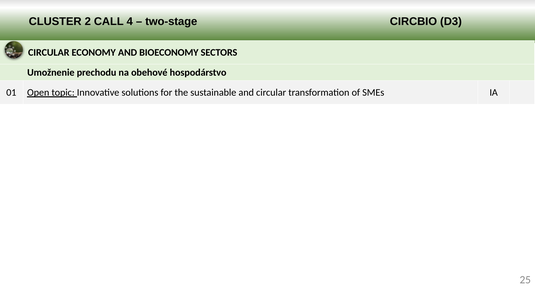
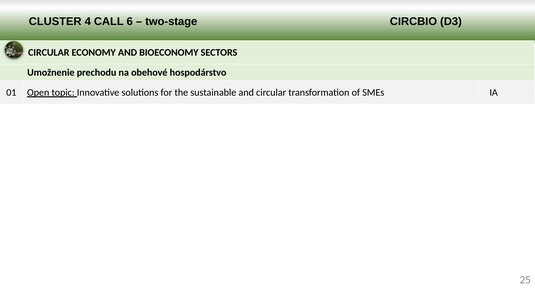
2: 2 -> 4
4: 4 -> 6
